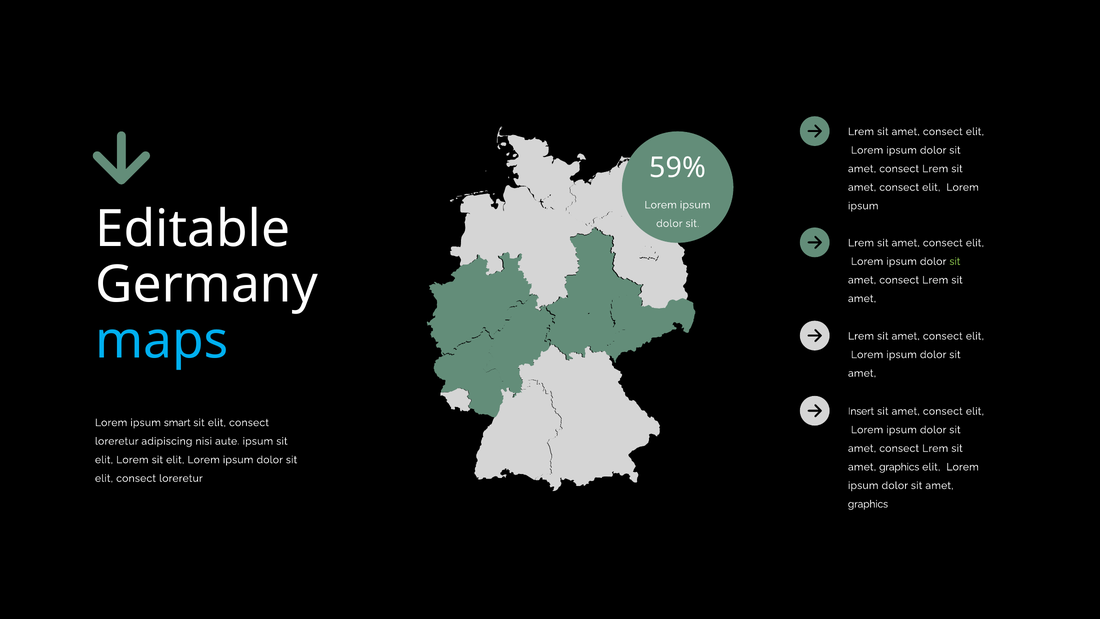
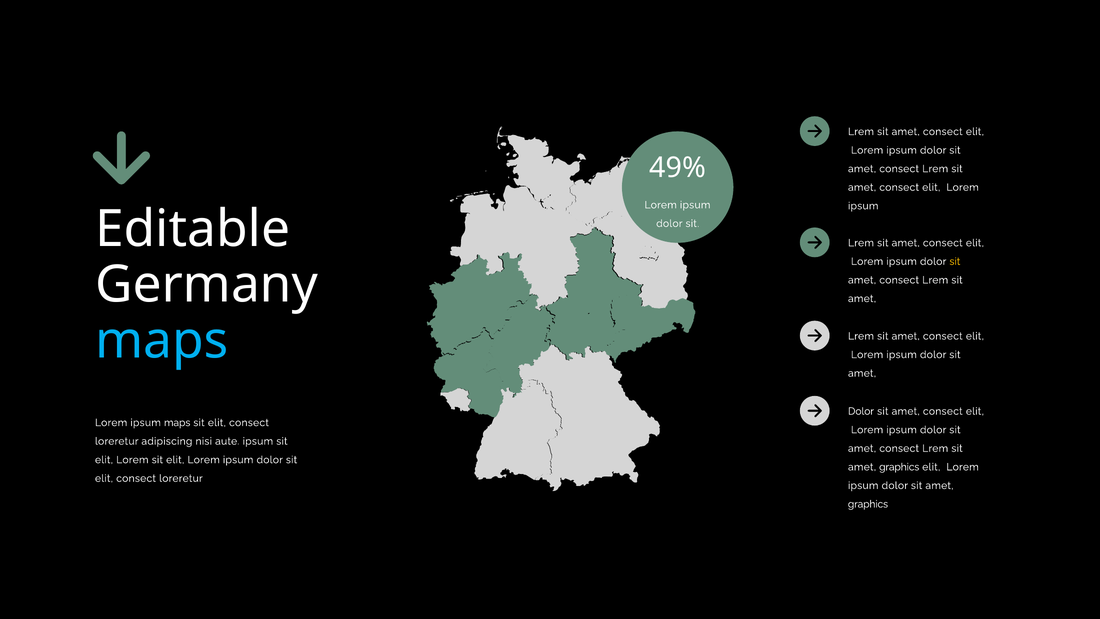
59%: 59% -> 49%
sit at (955, 261) colour: light green -> yellow
Insert at (861, 411): Insert -> Dolor
ipsum smart: smart -> maps
